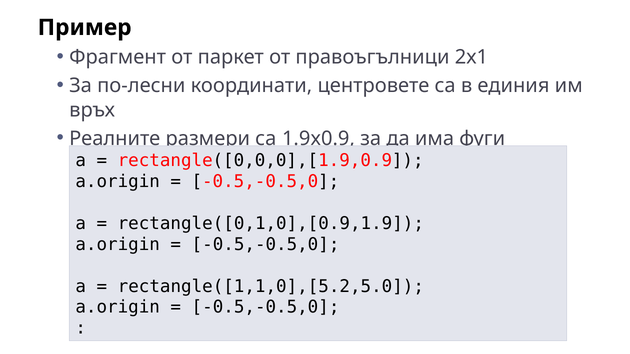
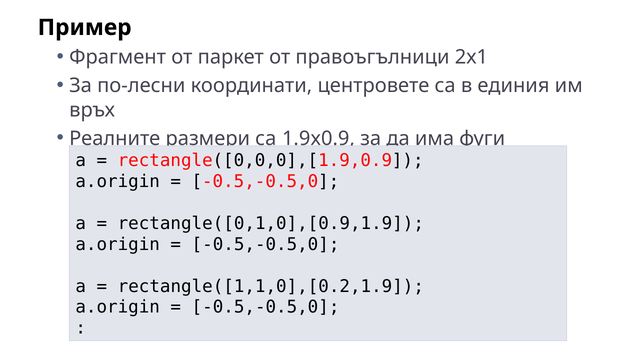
rectangle([1,1,0],[5.2,5.0: rectangle([1,1,0],[5.2,5.0 -> rectangle([1,1,0],[0.2,1.9
